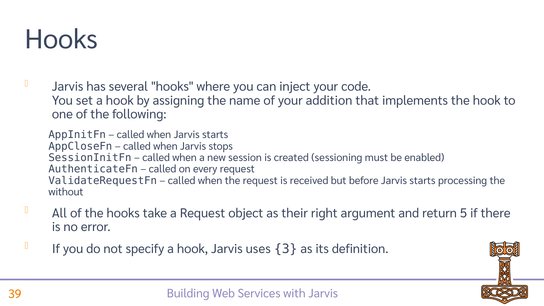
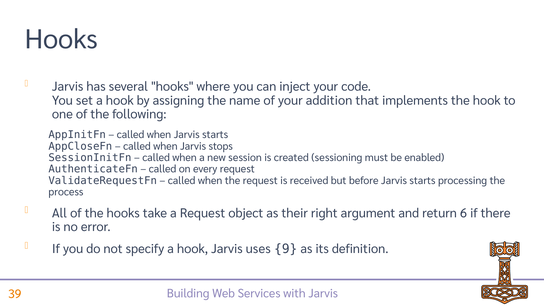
without: without -> process
5: 5 -> 6
3: 3 -> 9
